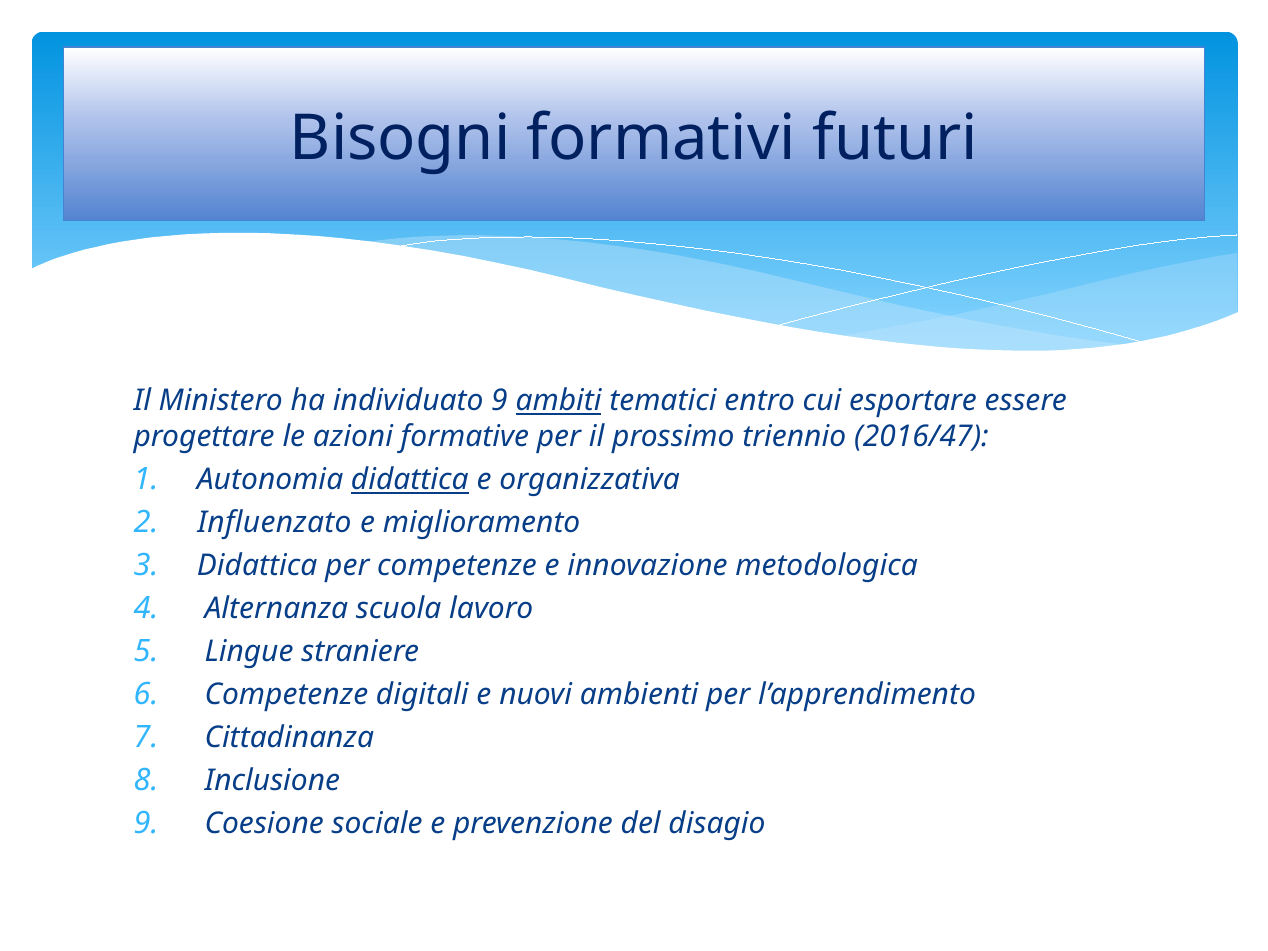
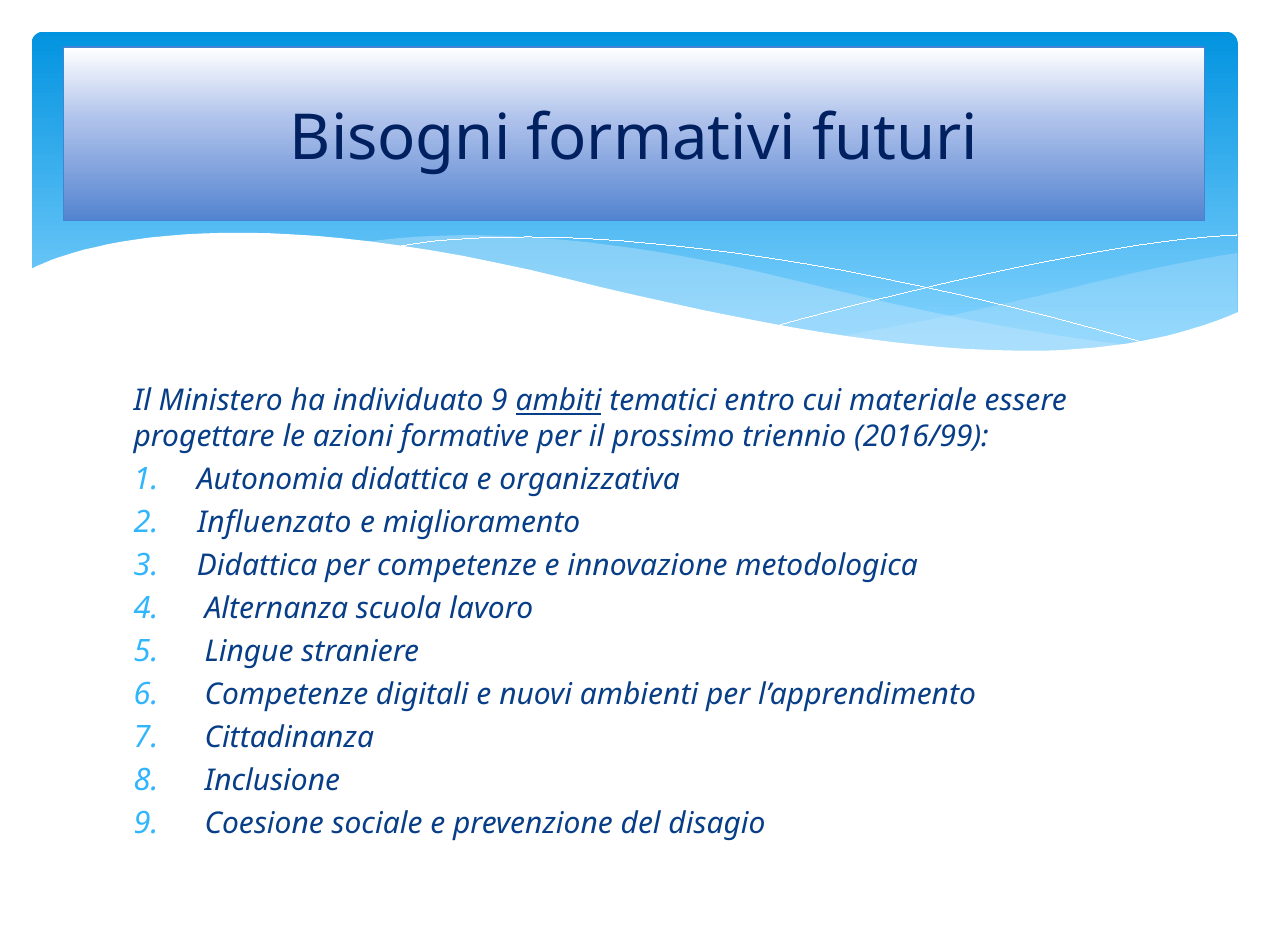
esportare: esportare -> materiale
2016/47: 2016/47 -> 2016/99
didattica at (410, 480) underline: present -> none
